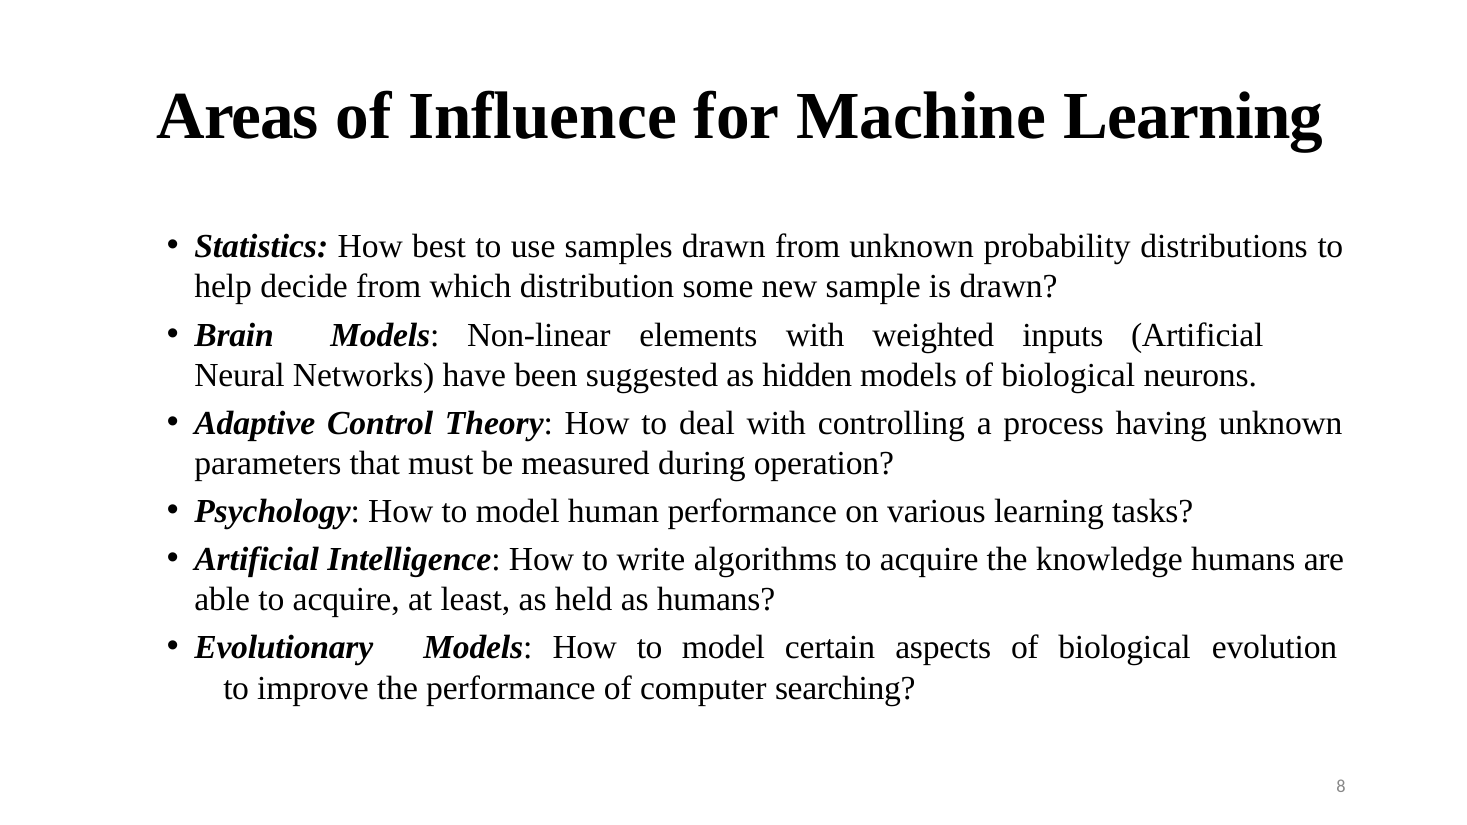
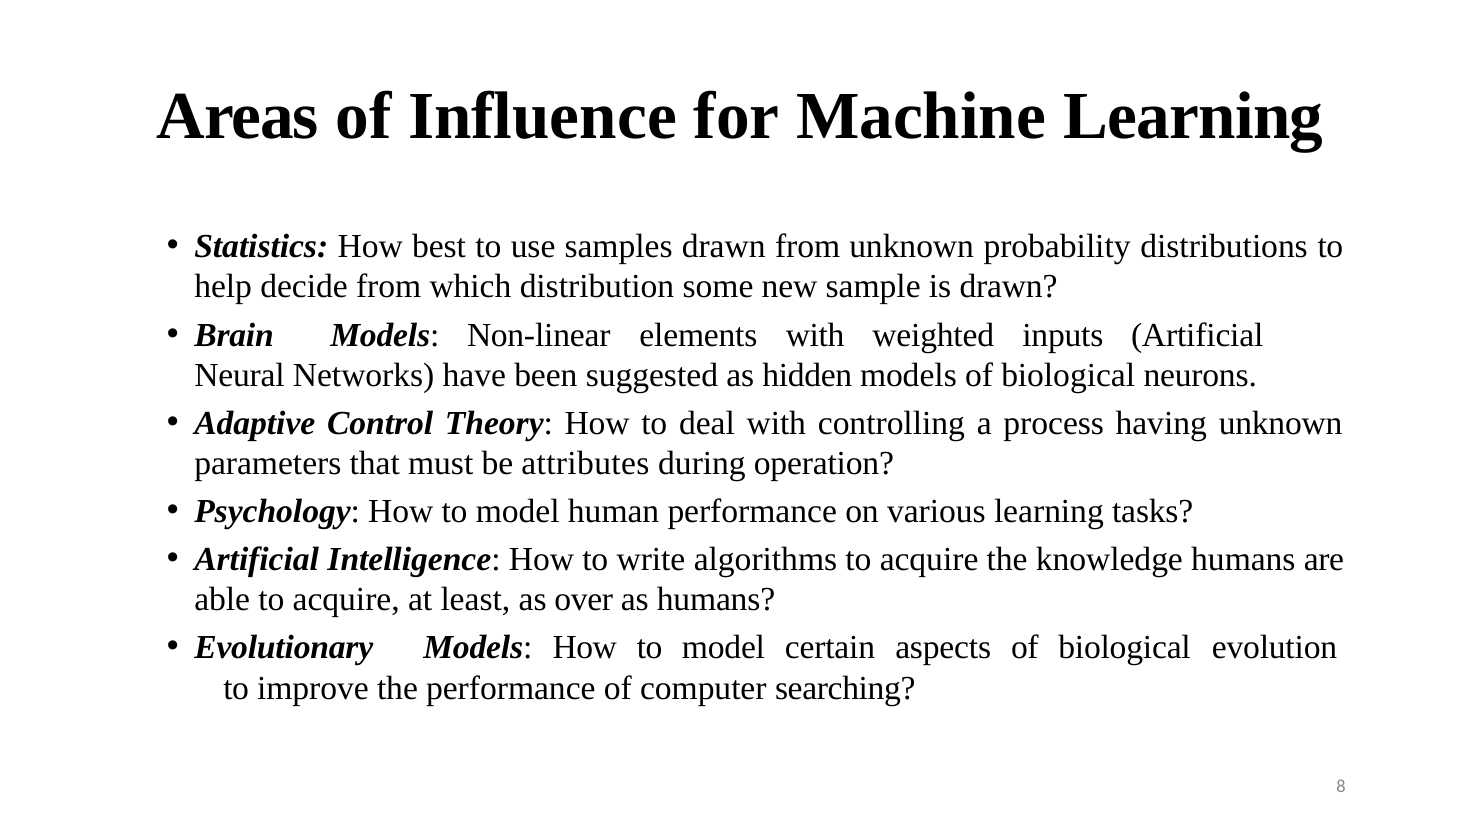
measured: measured -> attributes
held: held -> over
